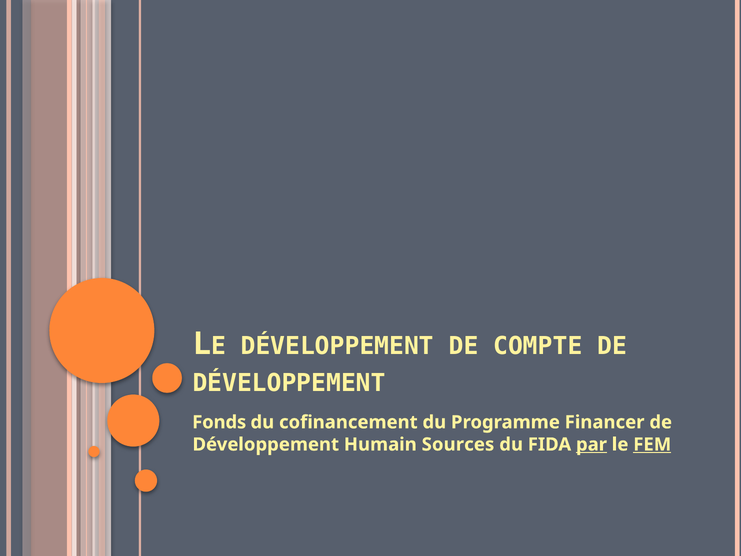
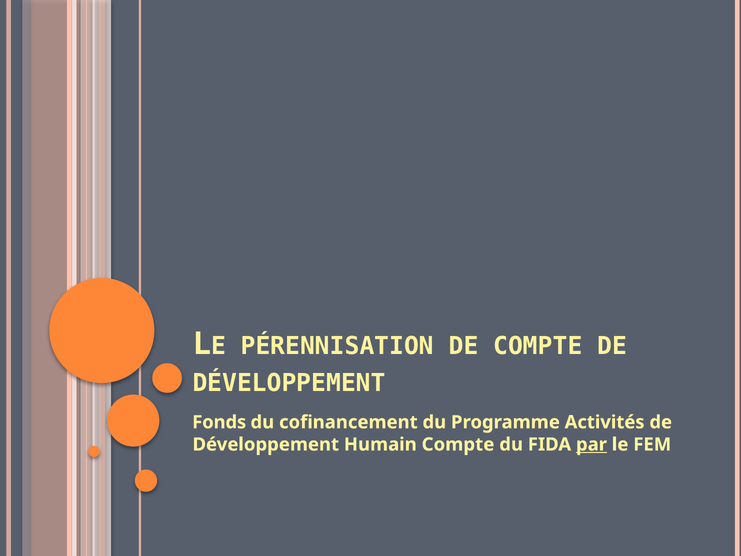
DÉVELOPPEMENT at (337, 346): DÉVELOPPEMENT -> PÉRENNISATION
Financer: Financer -> Activités
Humain Sources: Sources -> Compte
FEM underline: present -> none
